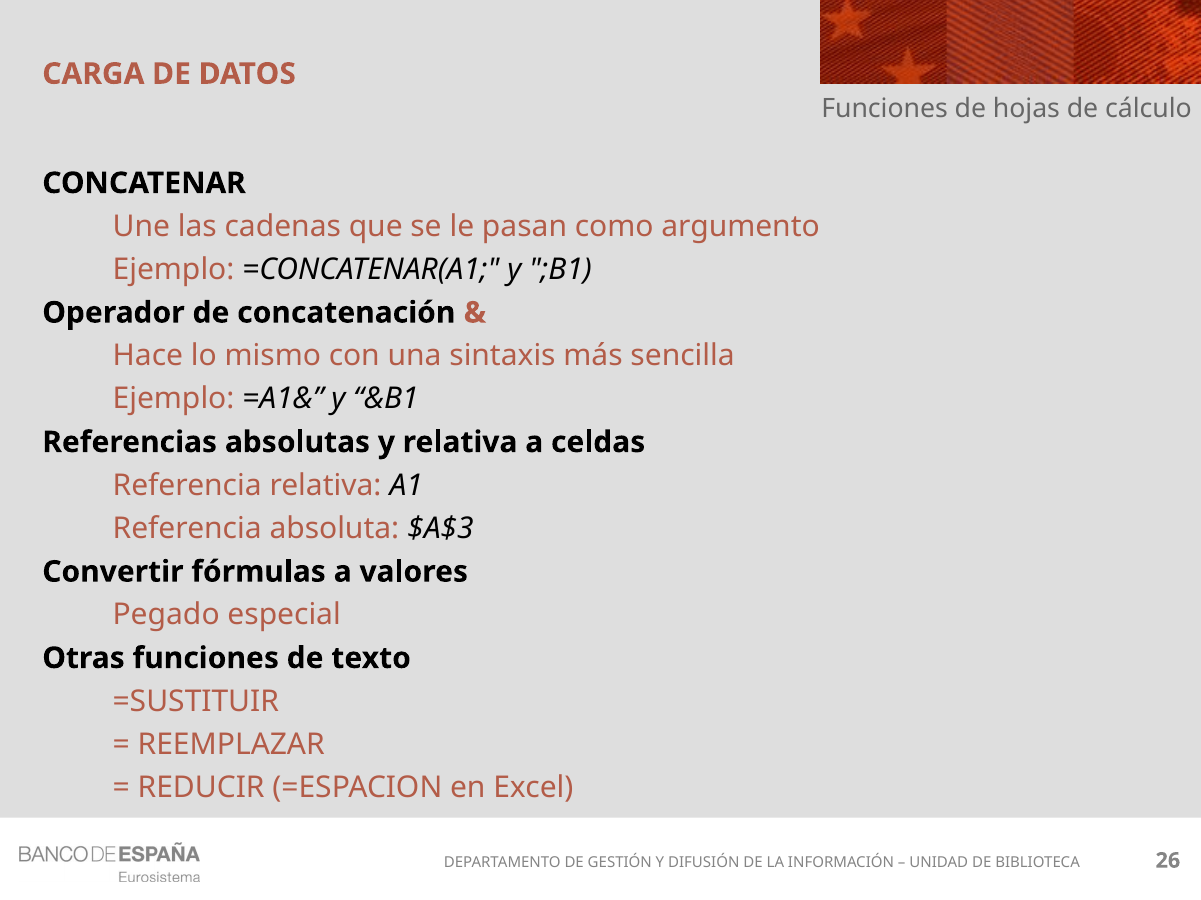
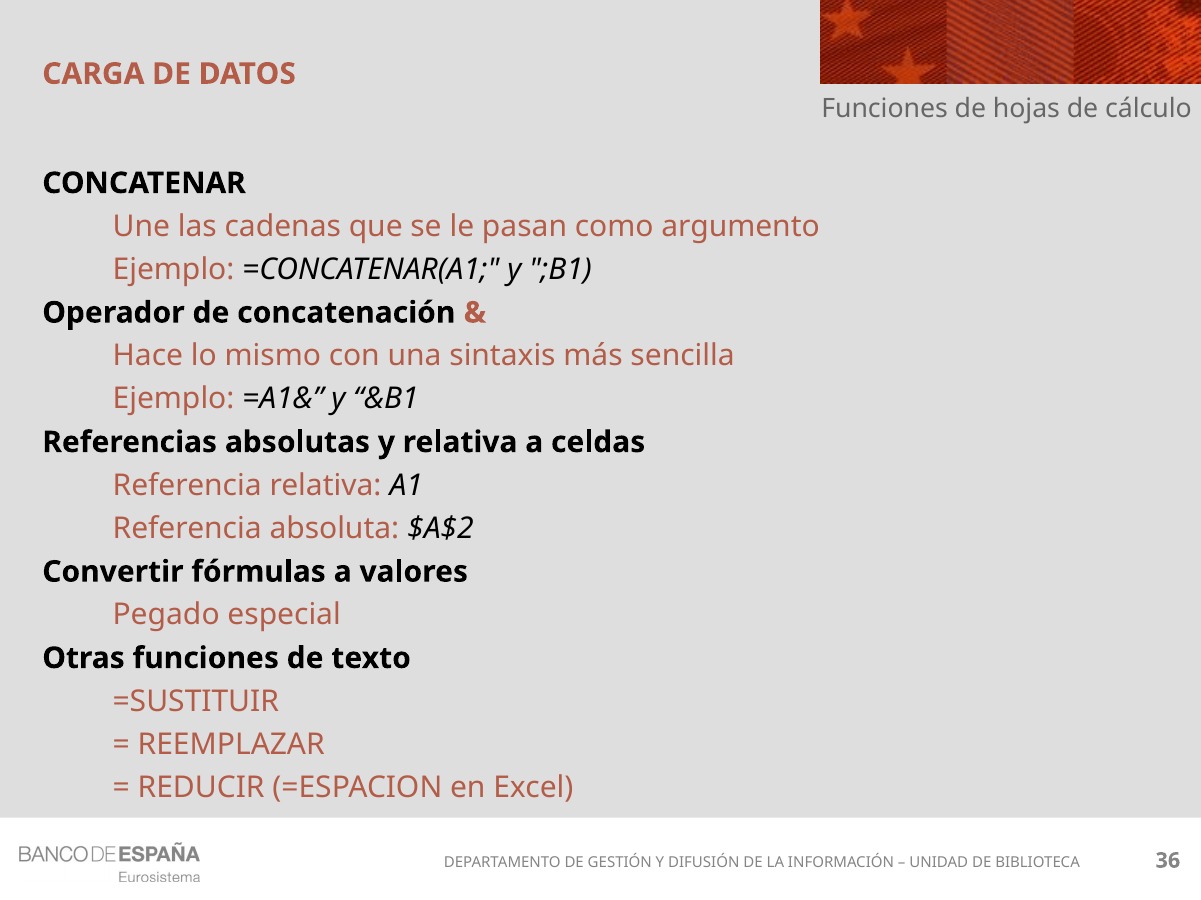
$A$3: $A$3 -> $A$2
26: 26 -> 36
